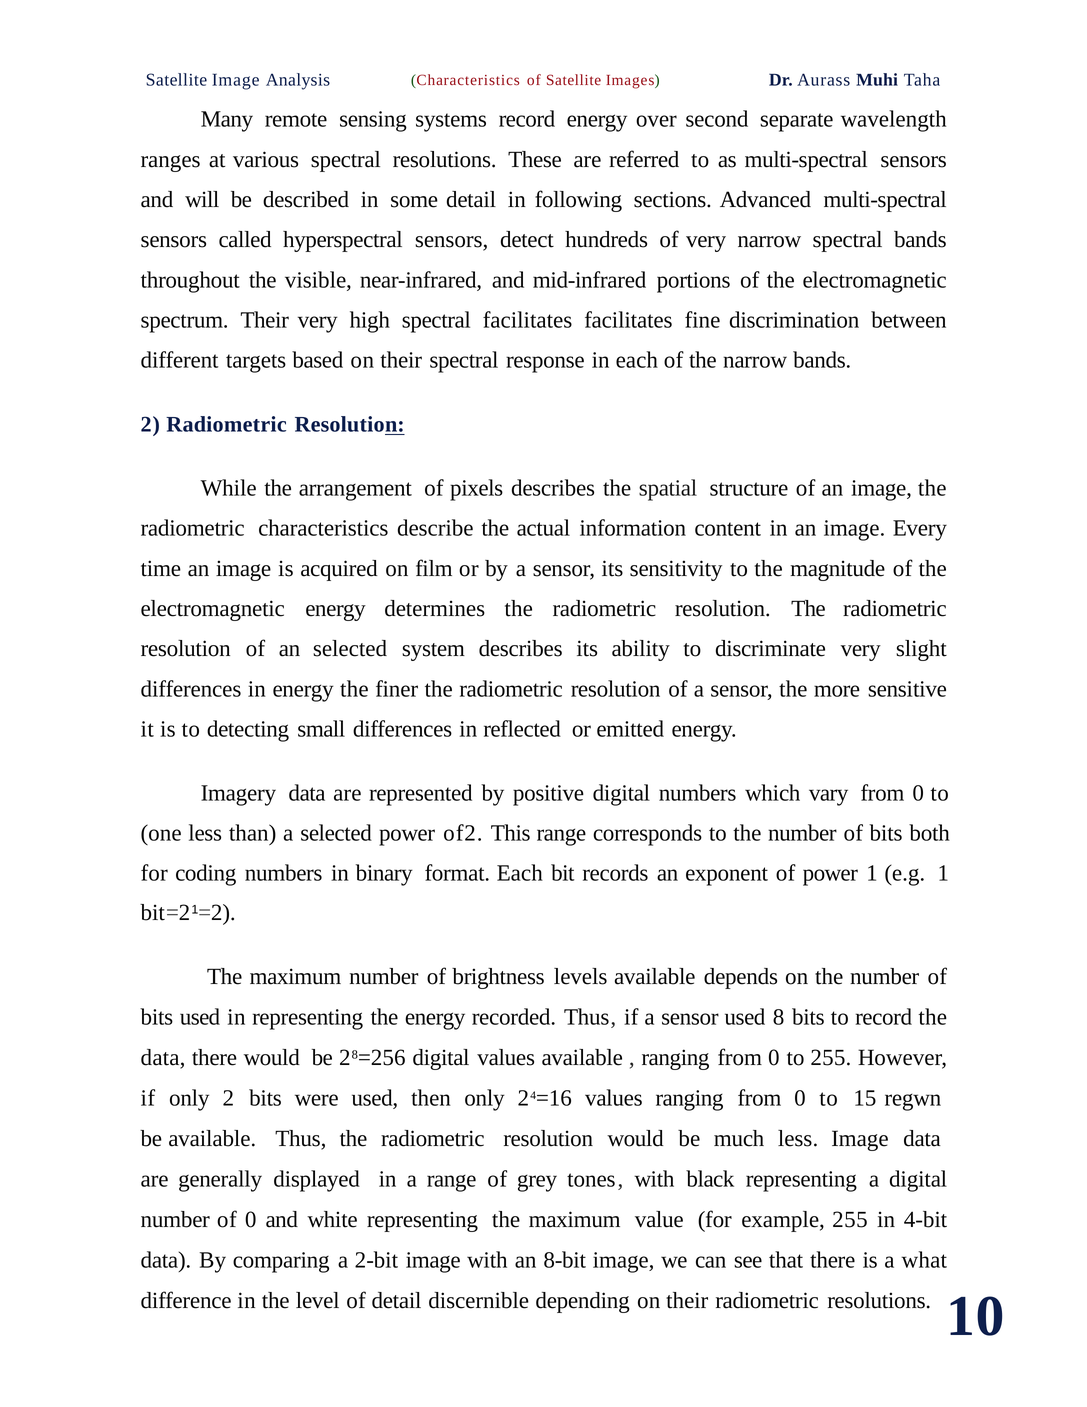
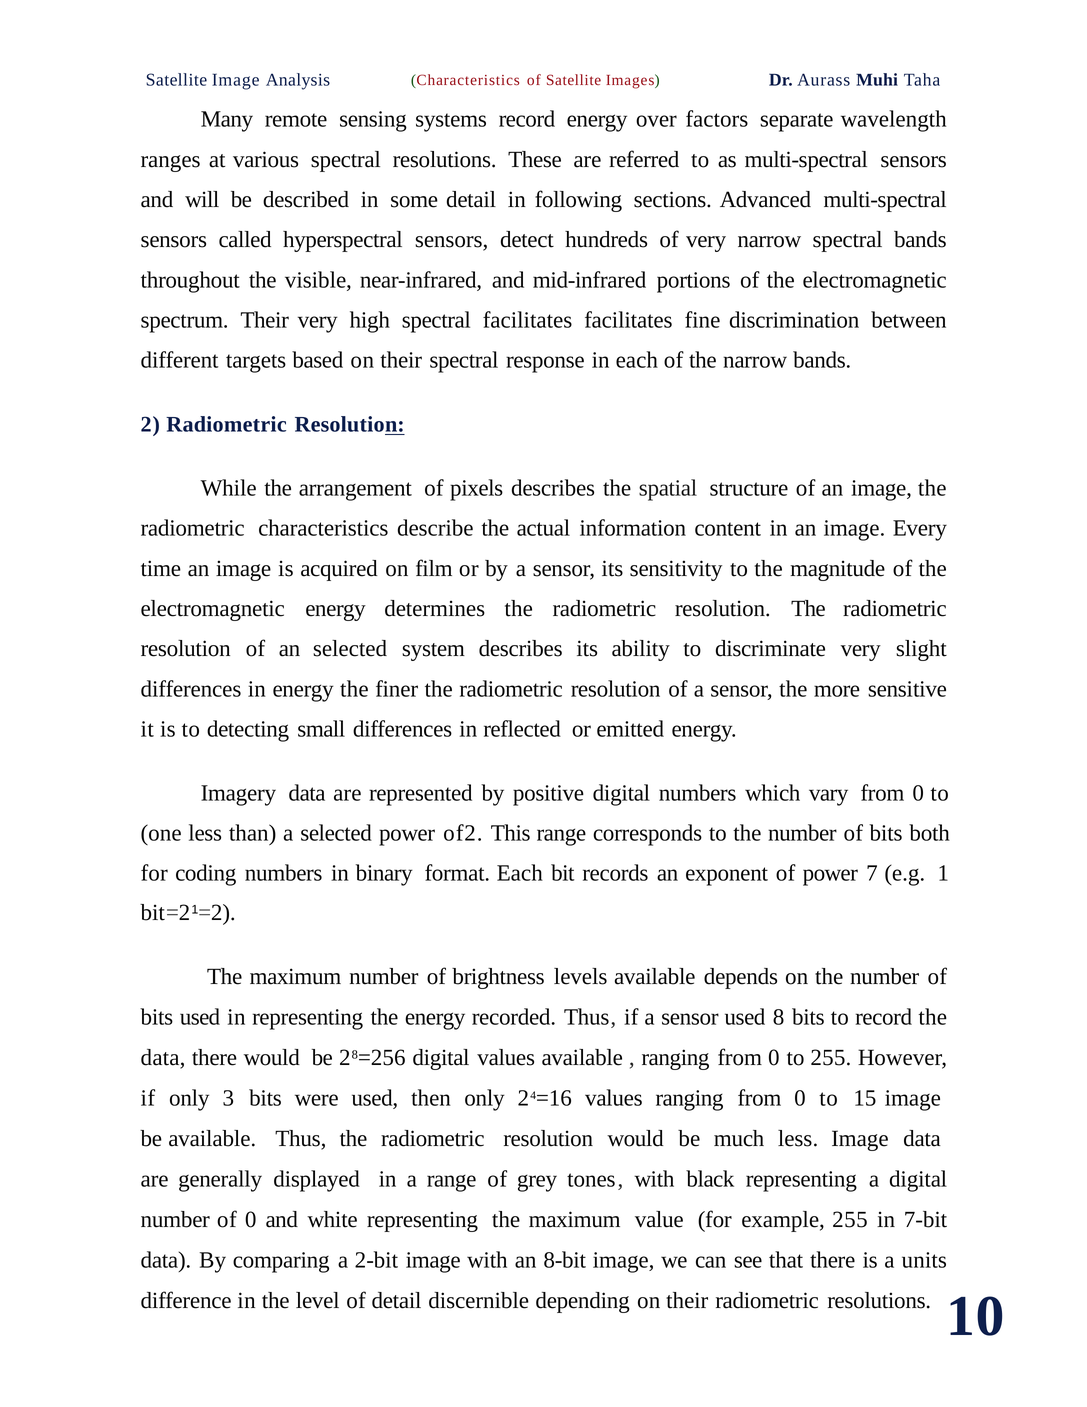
second: second -> factors
power 1: 1 -> 7
only 2: 2 -> 3
15 regwn: regwn -> image
4-bit: 4-bit -> 7-bit
what: what -> units
